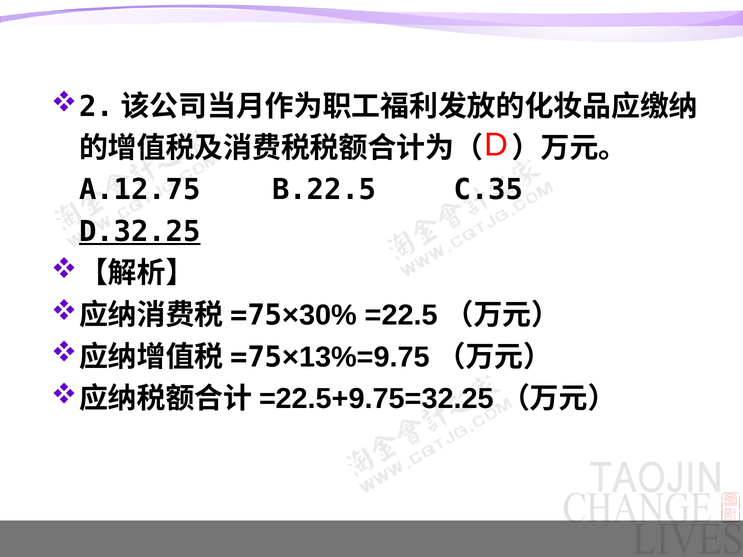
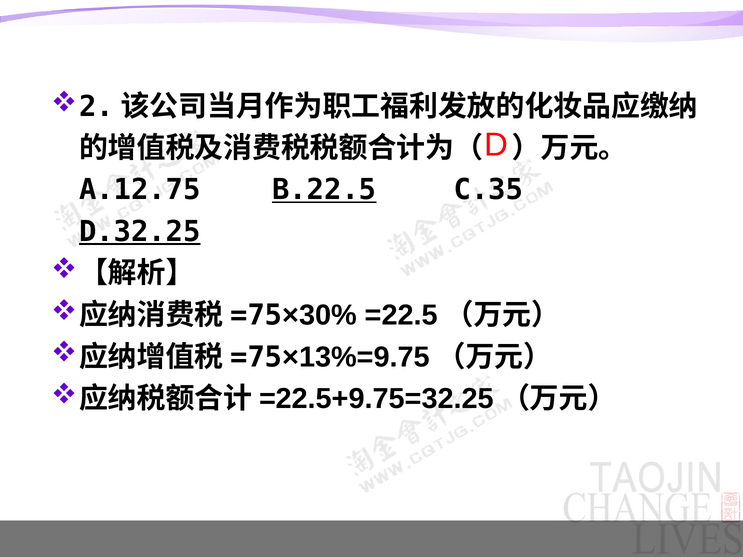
B.22.5 underline: none -> present
